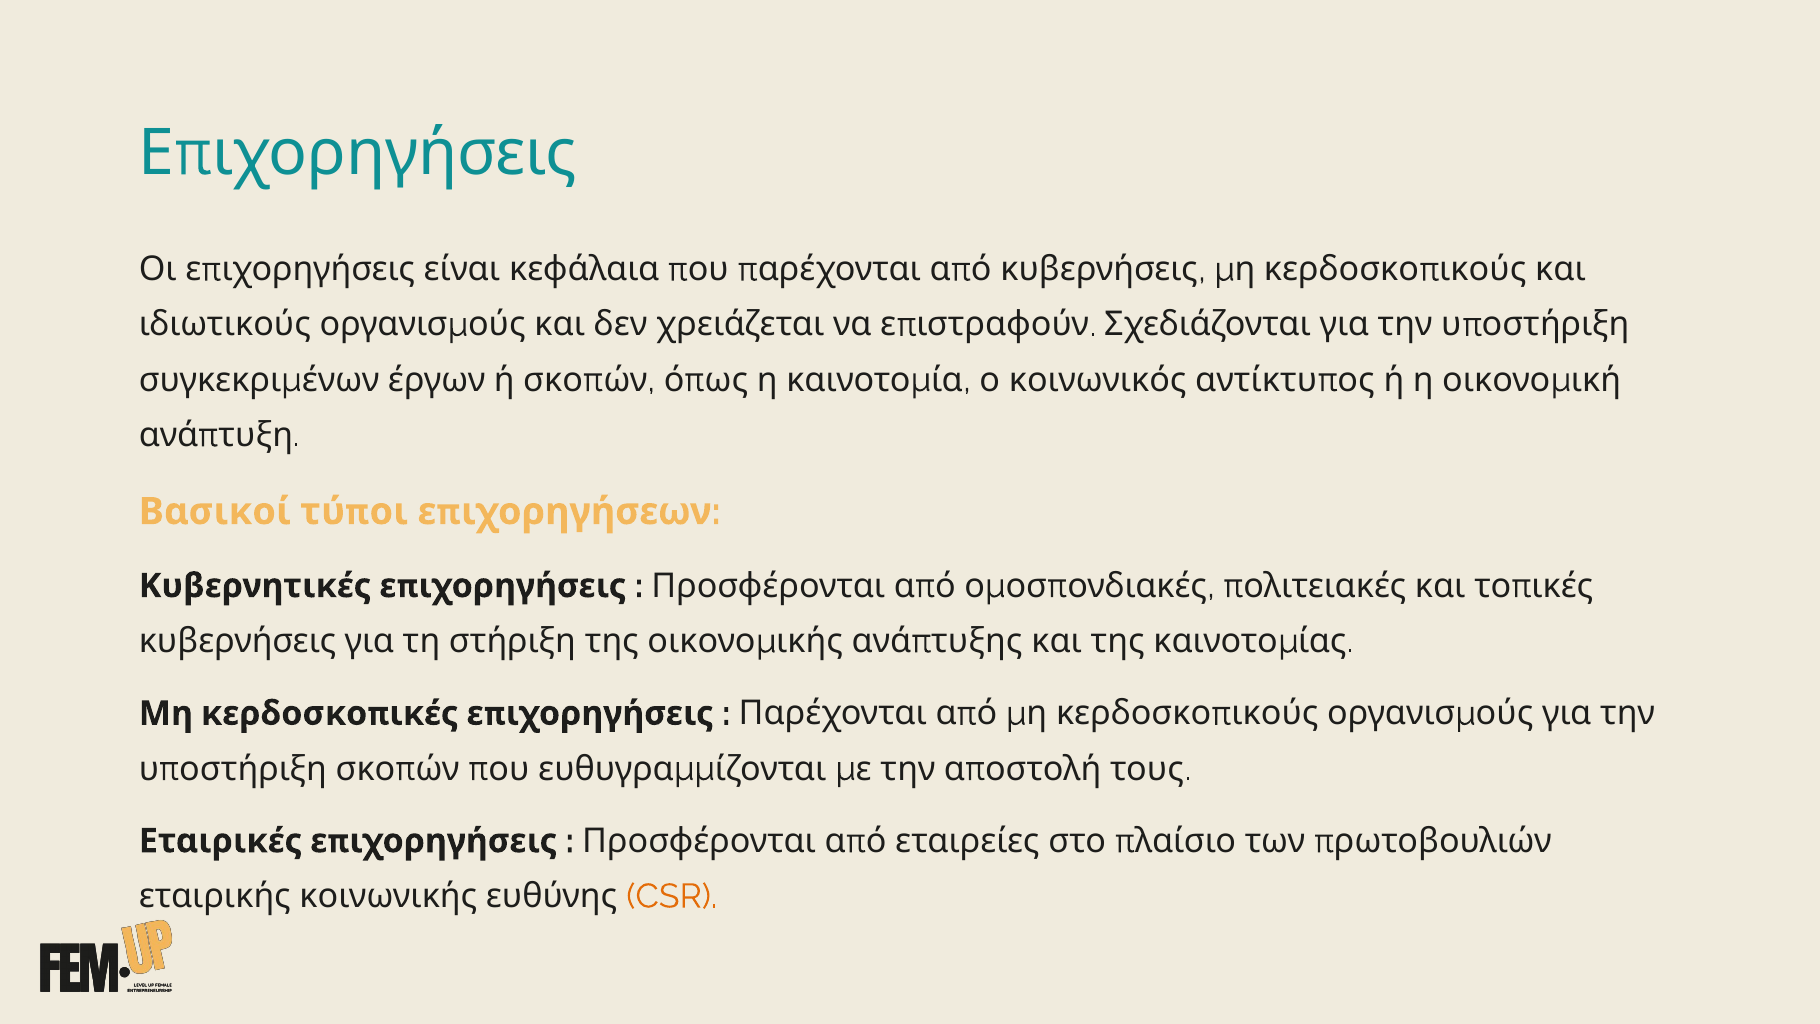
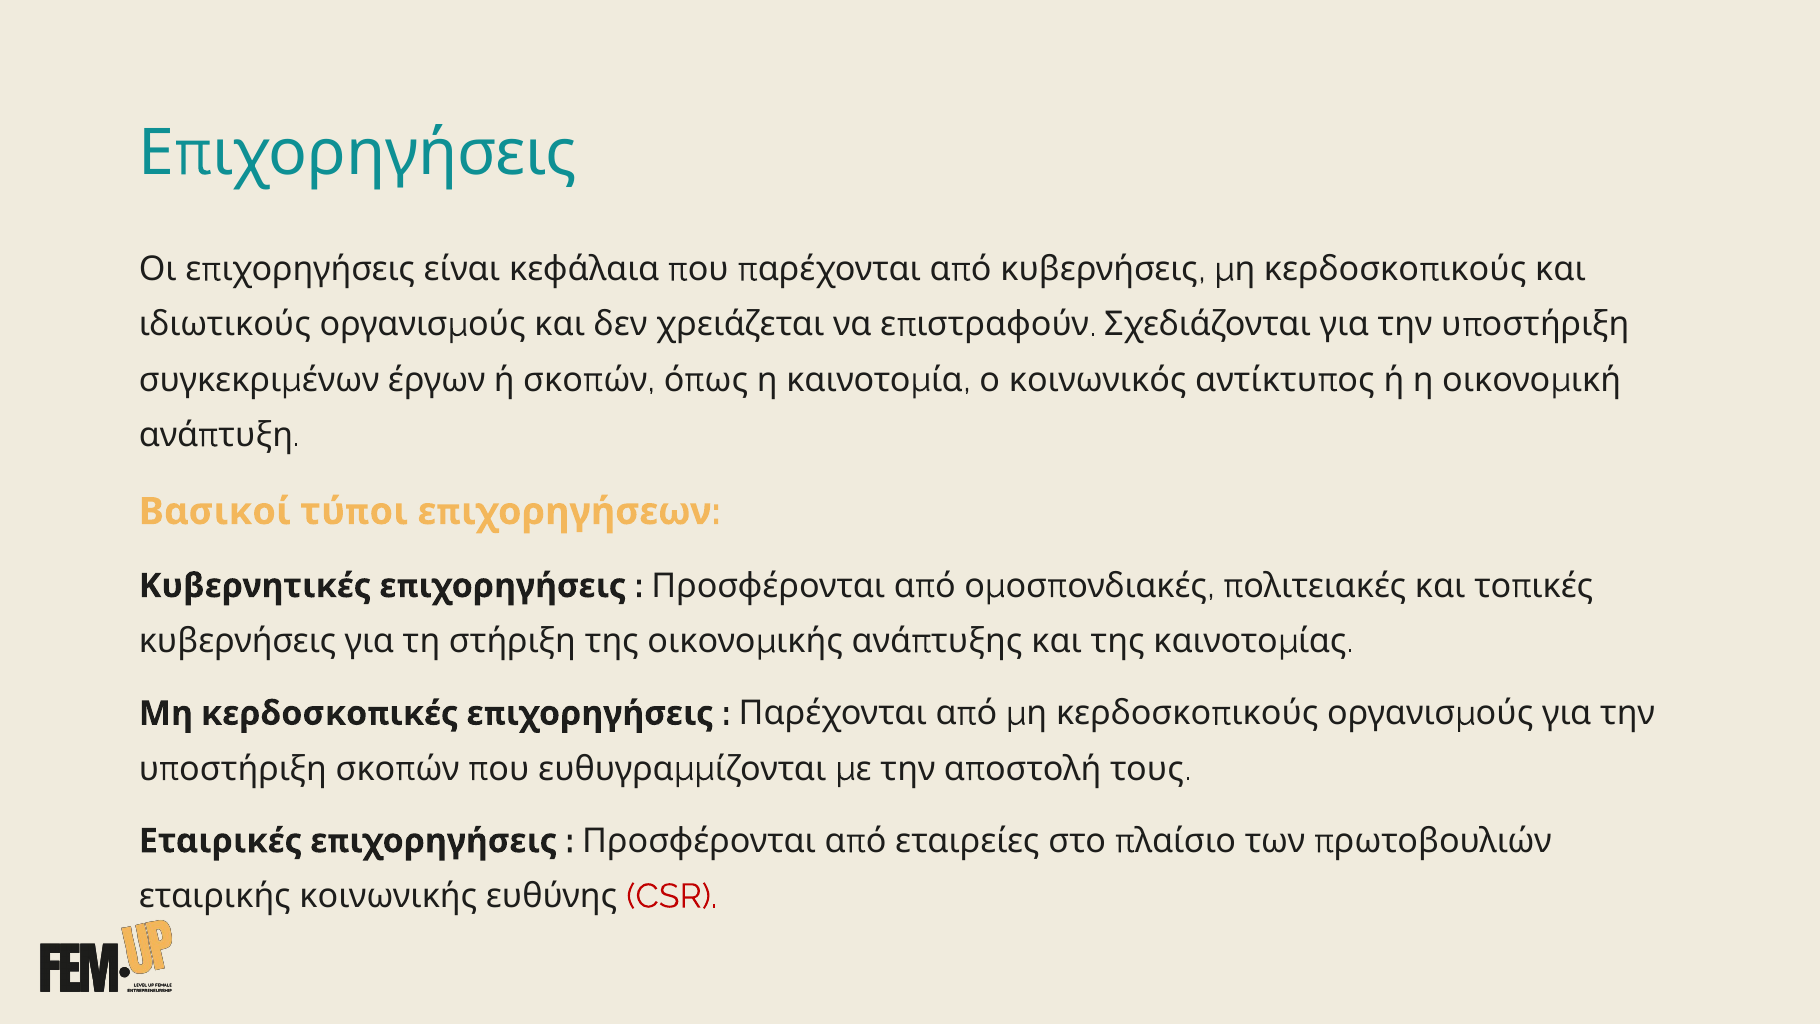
CSR colour: orange -> red
